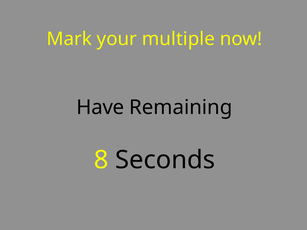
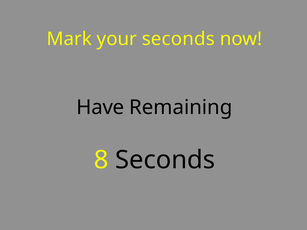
your multiple: multiple -> seconds
